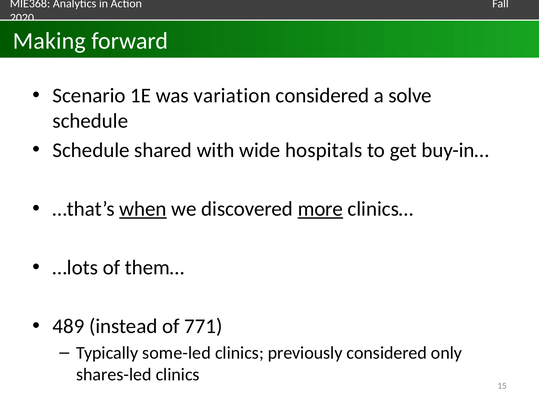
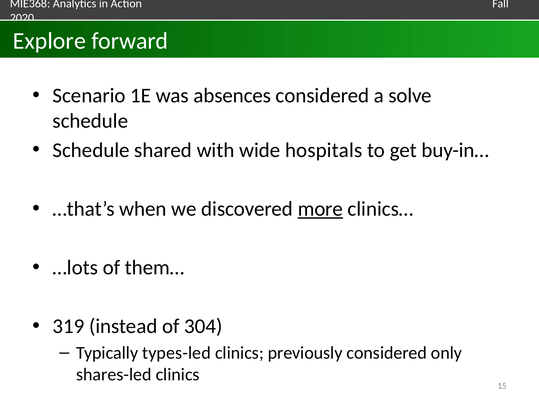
Making: Making -> Explore
variation: variation -> absences
when underline: present -> none
489: 489 -> 319
771: 771 -> 304
some-led: some-led -> types-led
